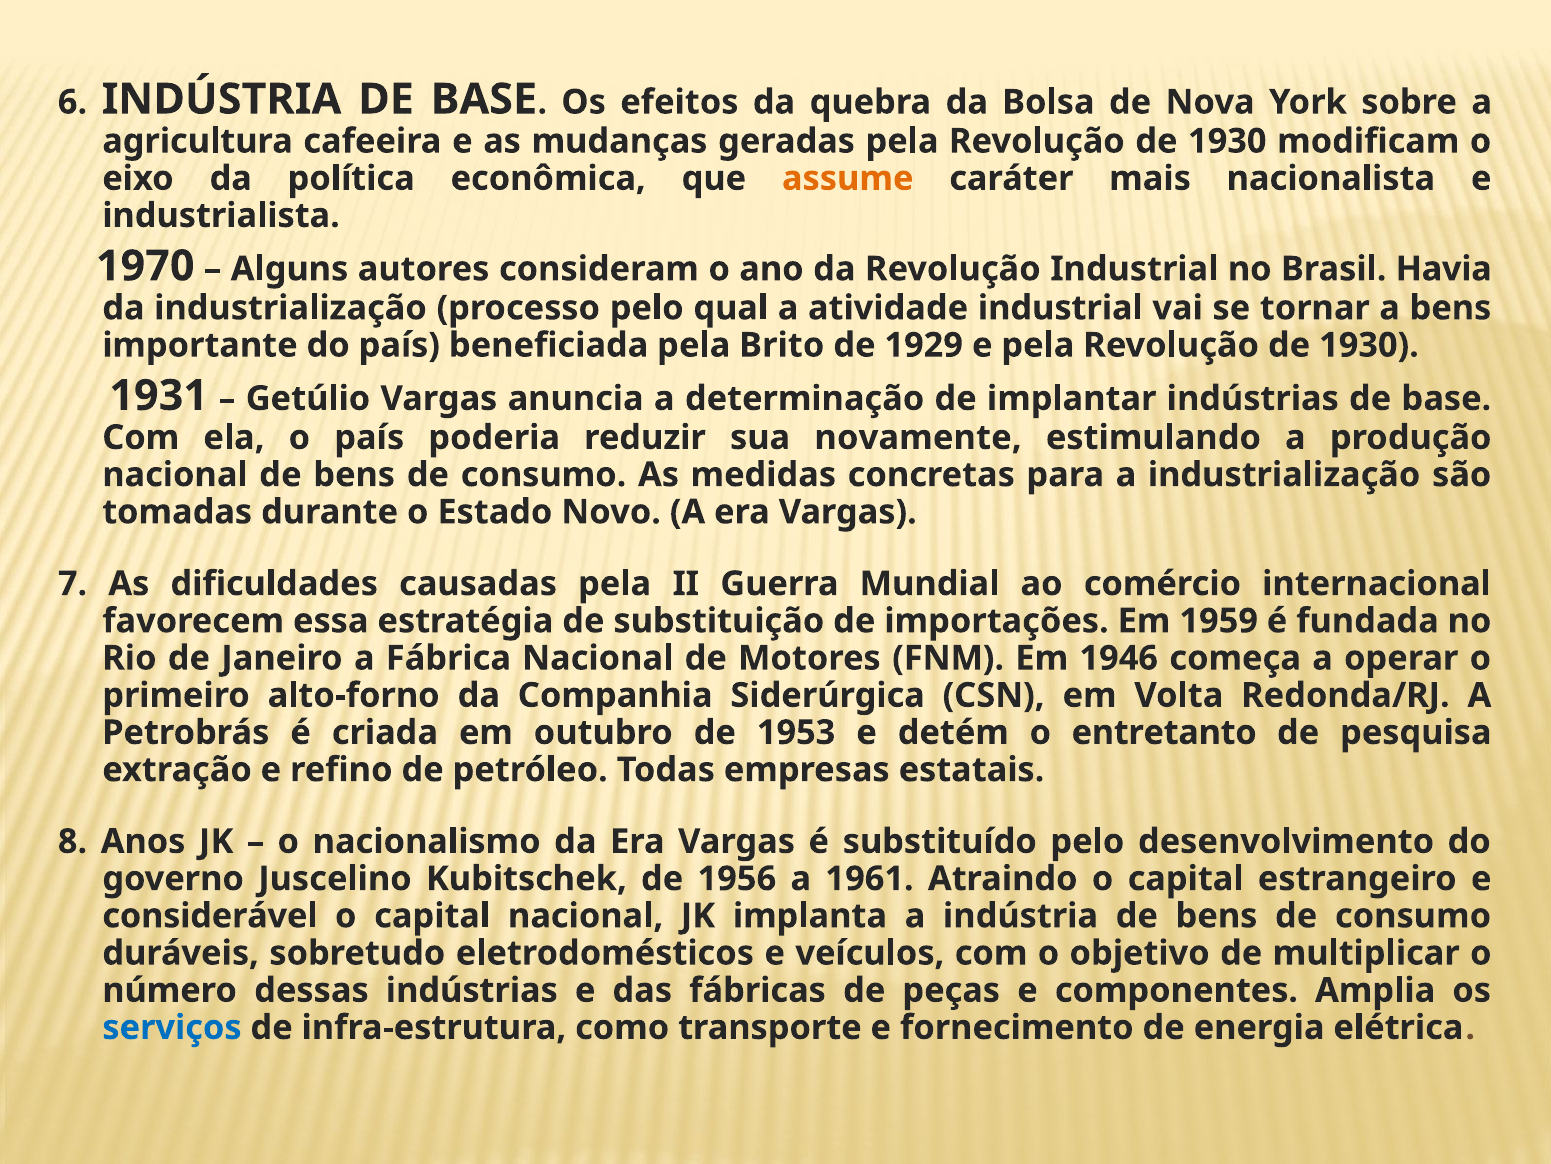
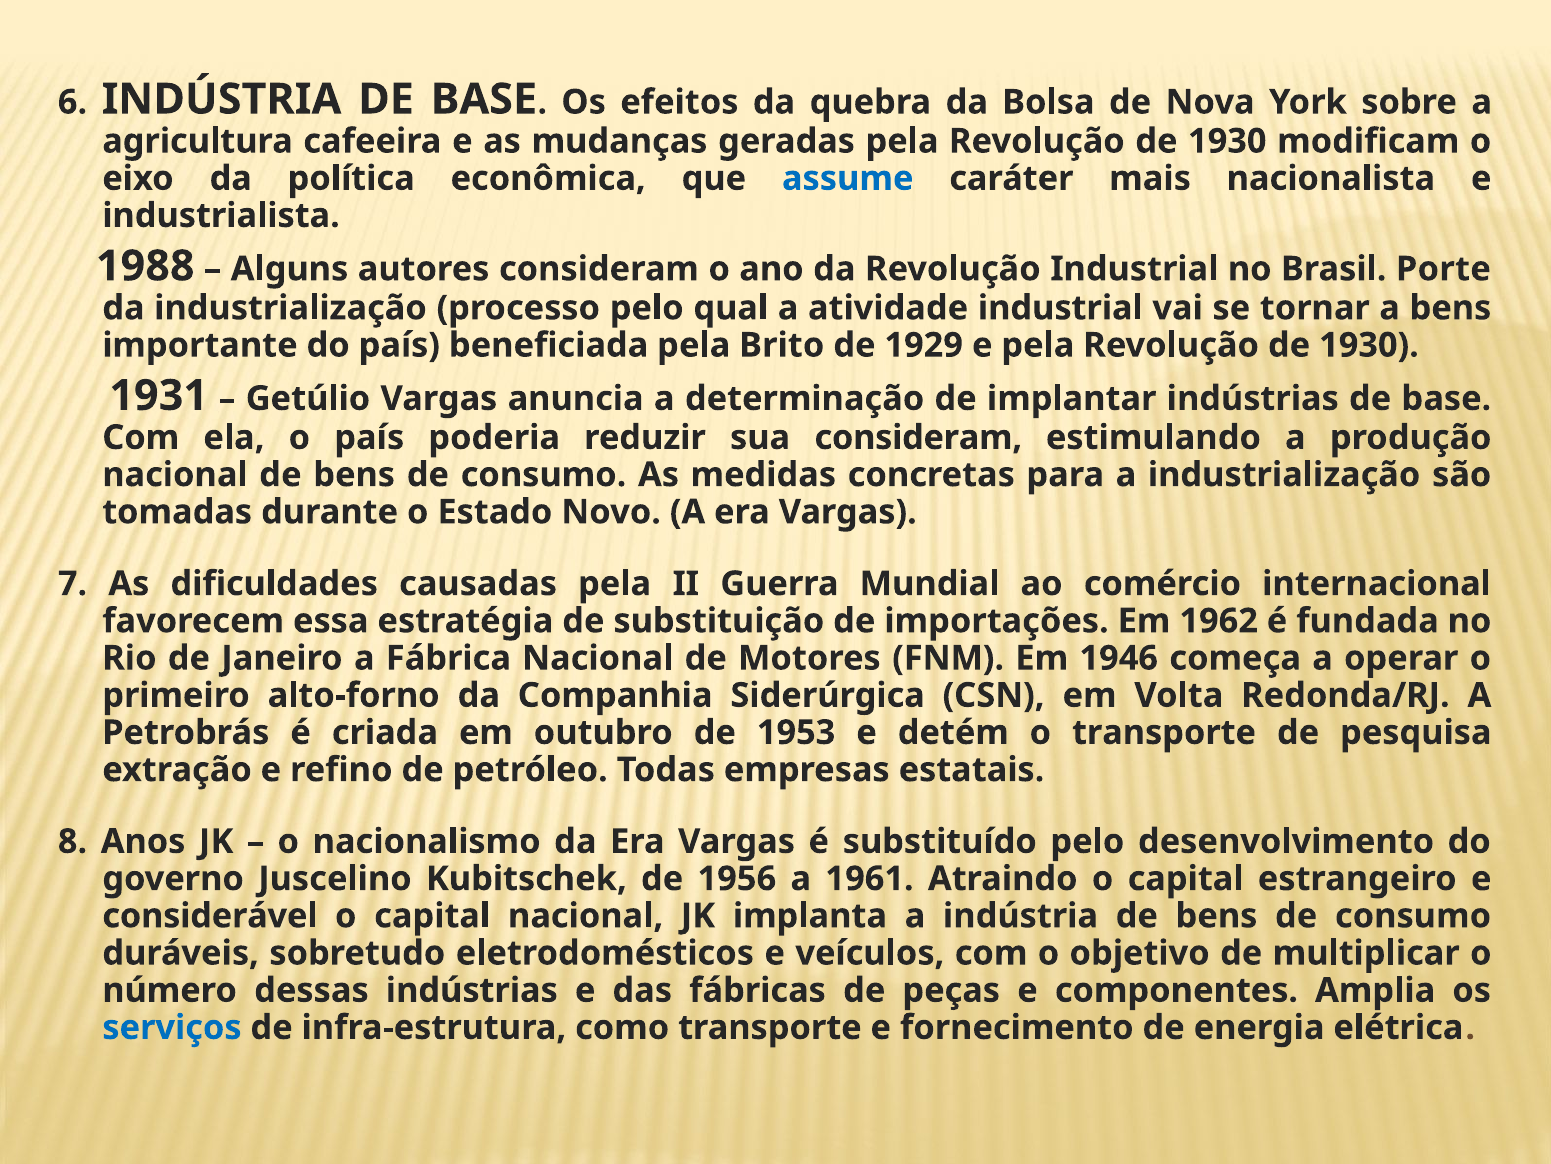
assume colour: orange -> blue
1970: 1970 -> 1988
Havia: Havia -> Porte
sua novamente: novamente -> consideram
1959: 1959 -> 1962
o entretanto: entretanto -> transporte
